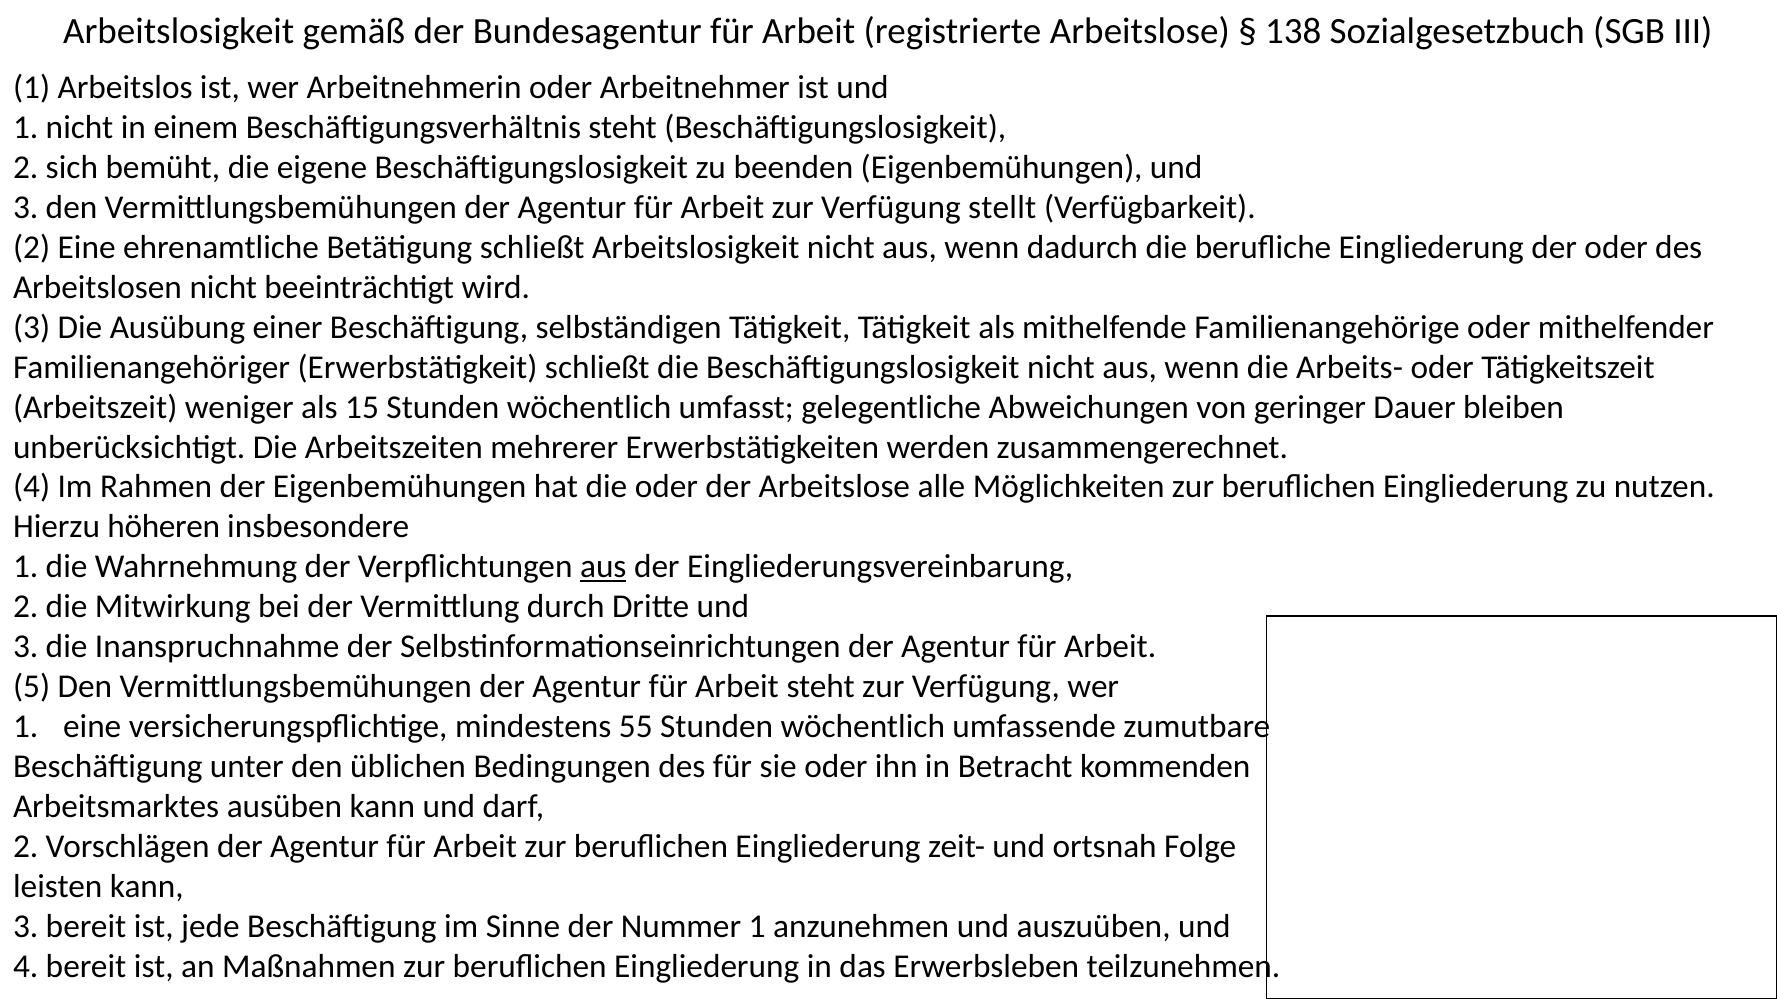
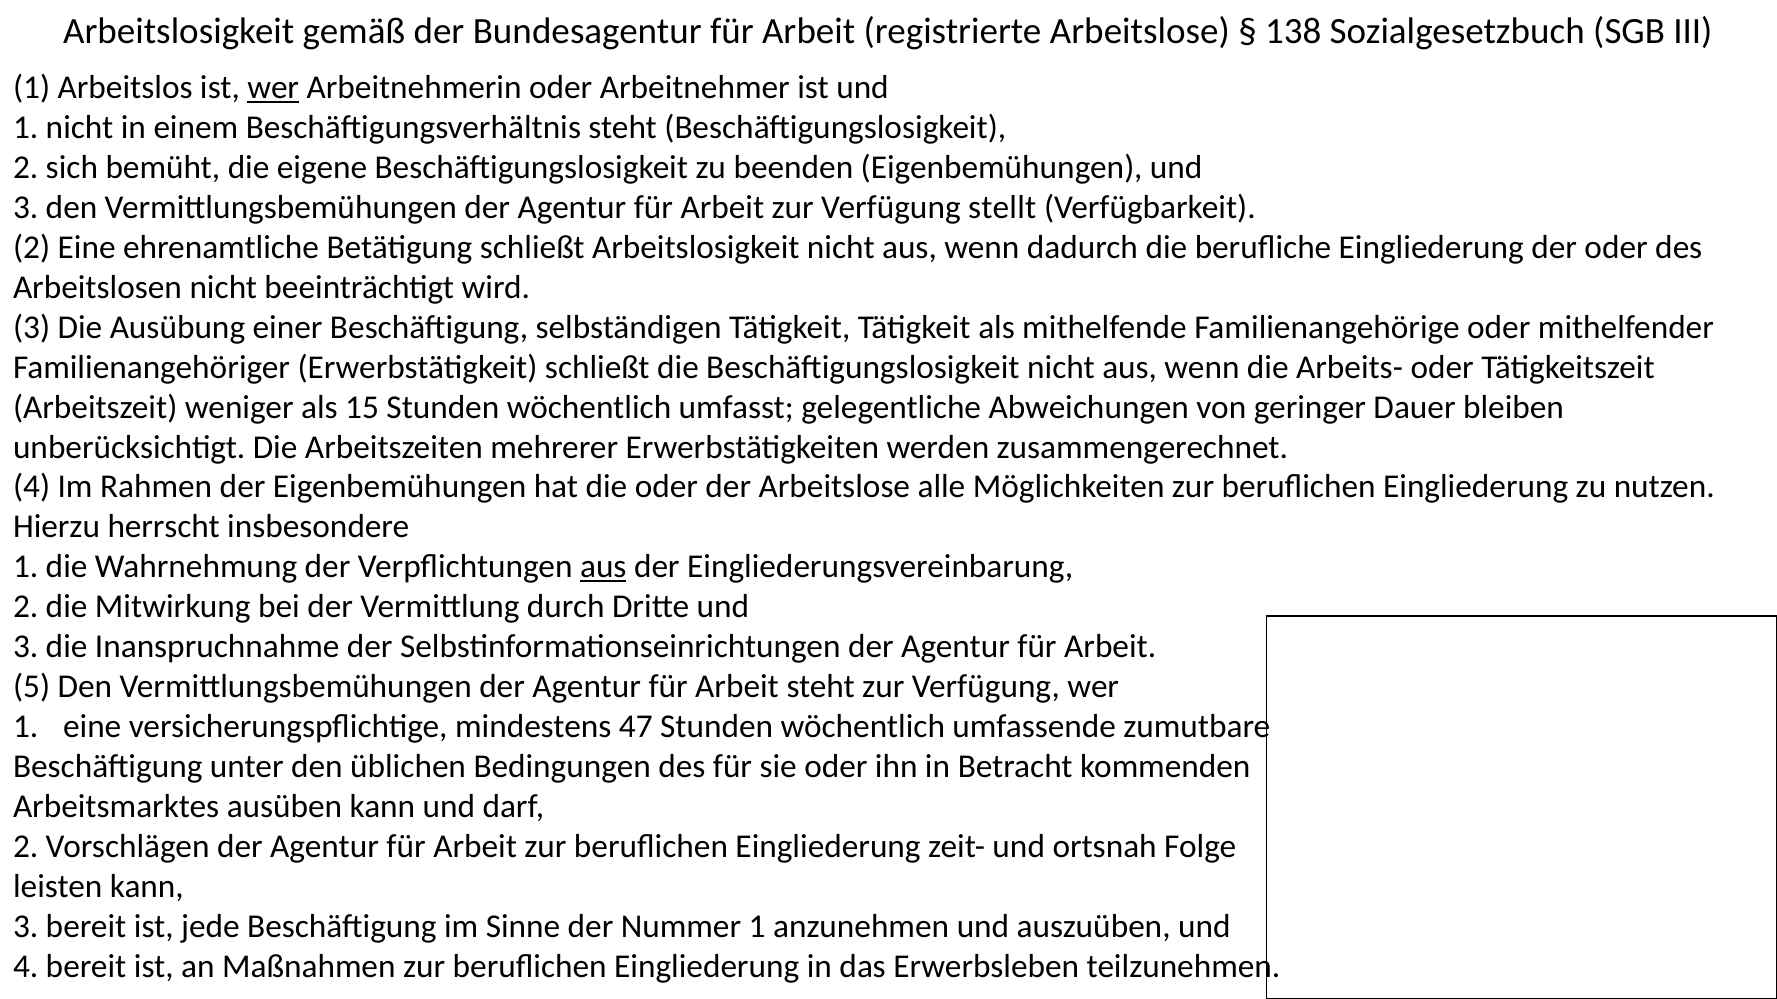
wer at (273, 87) underline: none -> present
höheren: höheren -> herrscht
55: 55 -> 47
